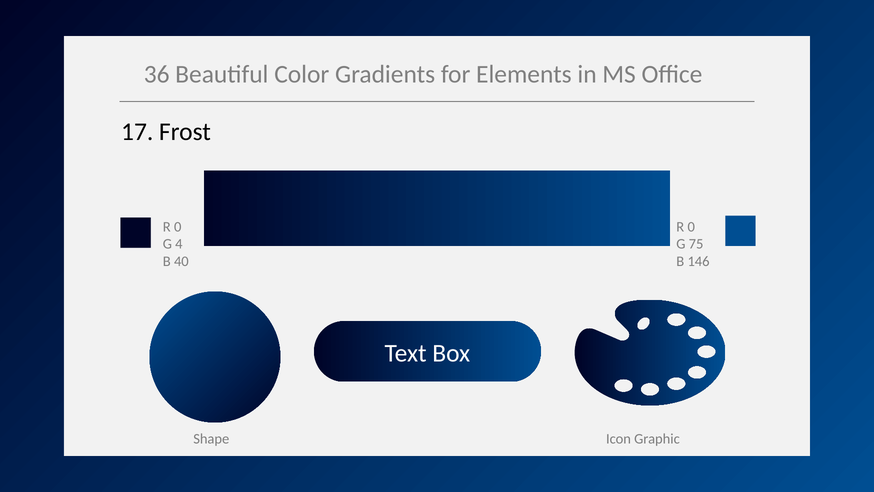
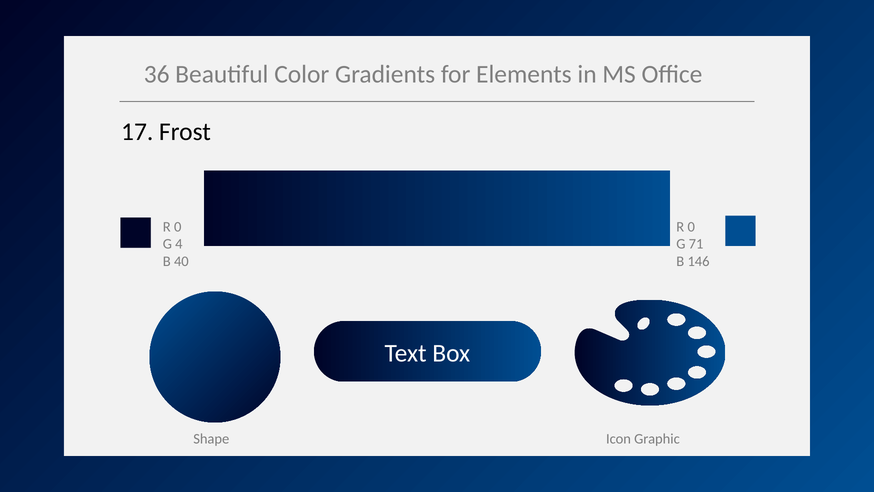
75: 75 -> 71
